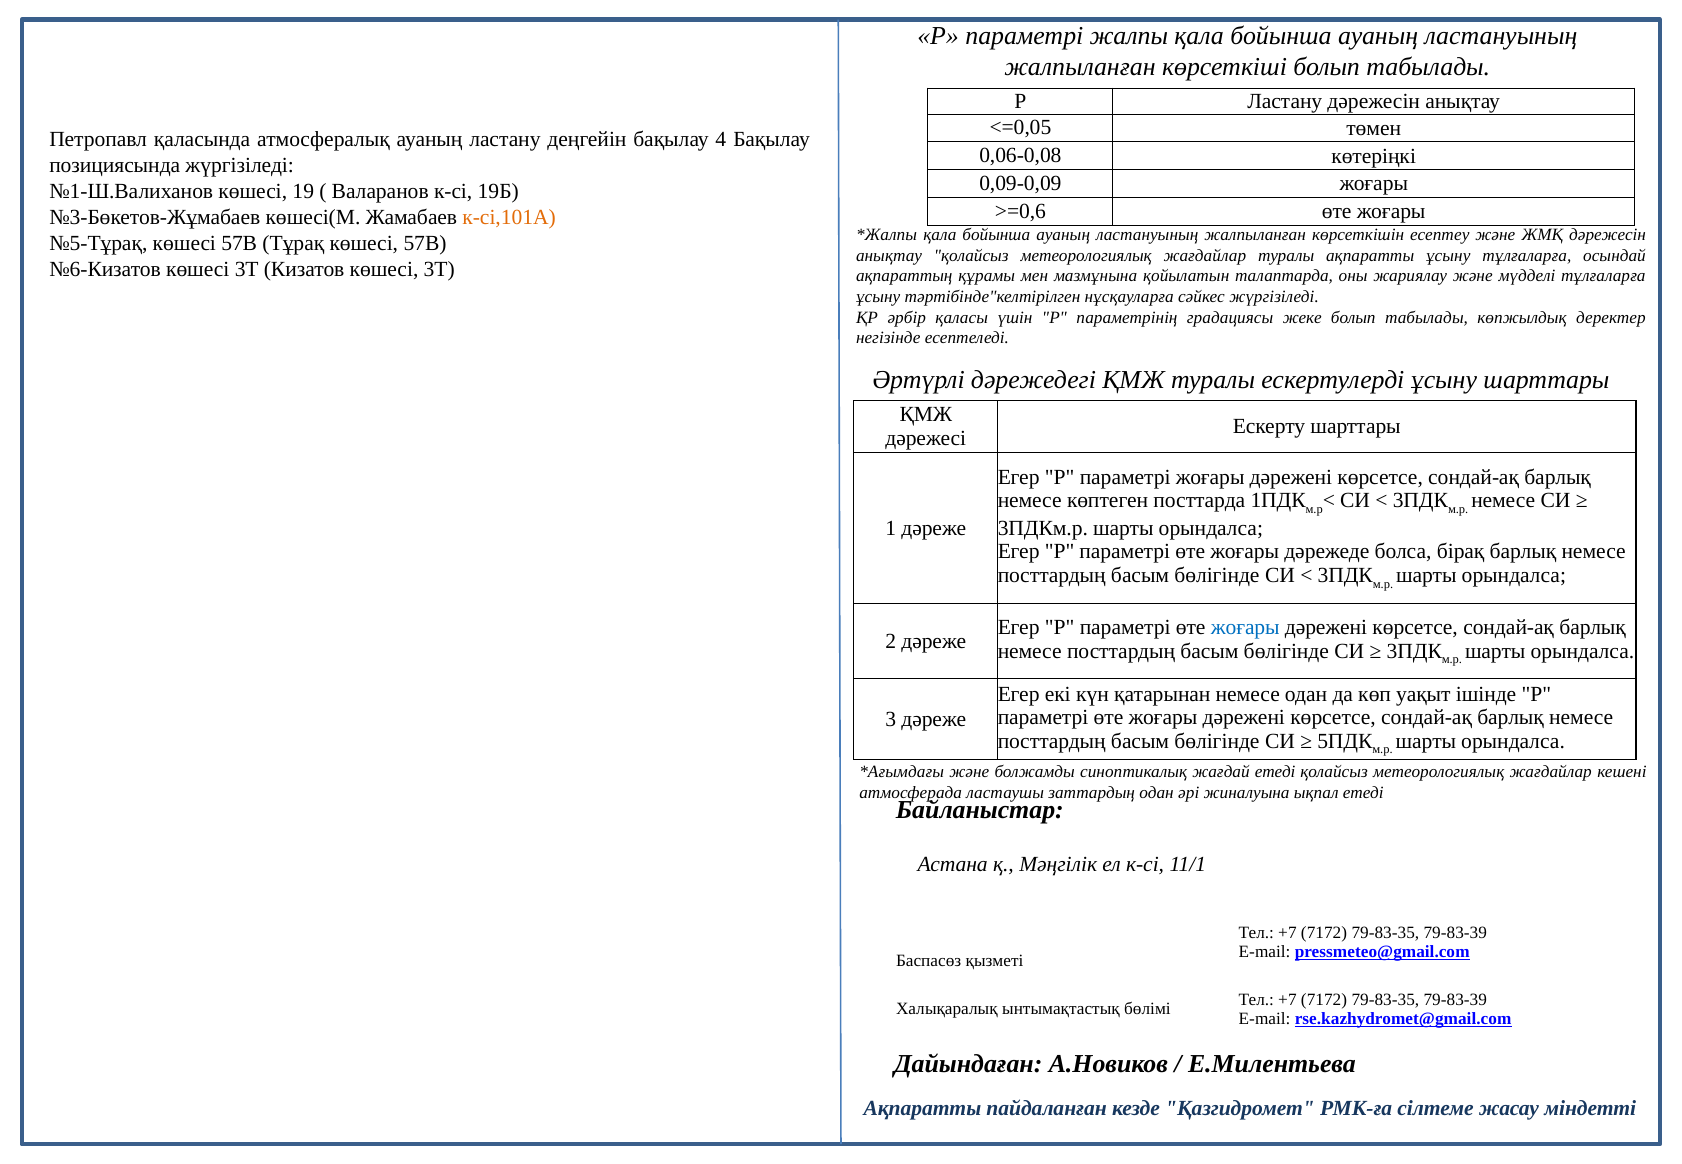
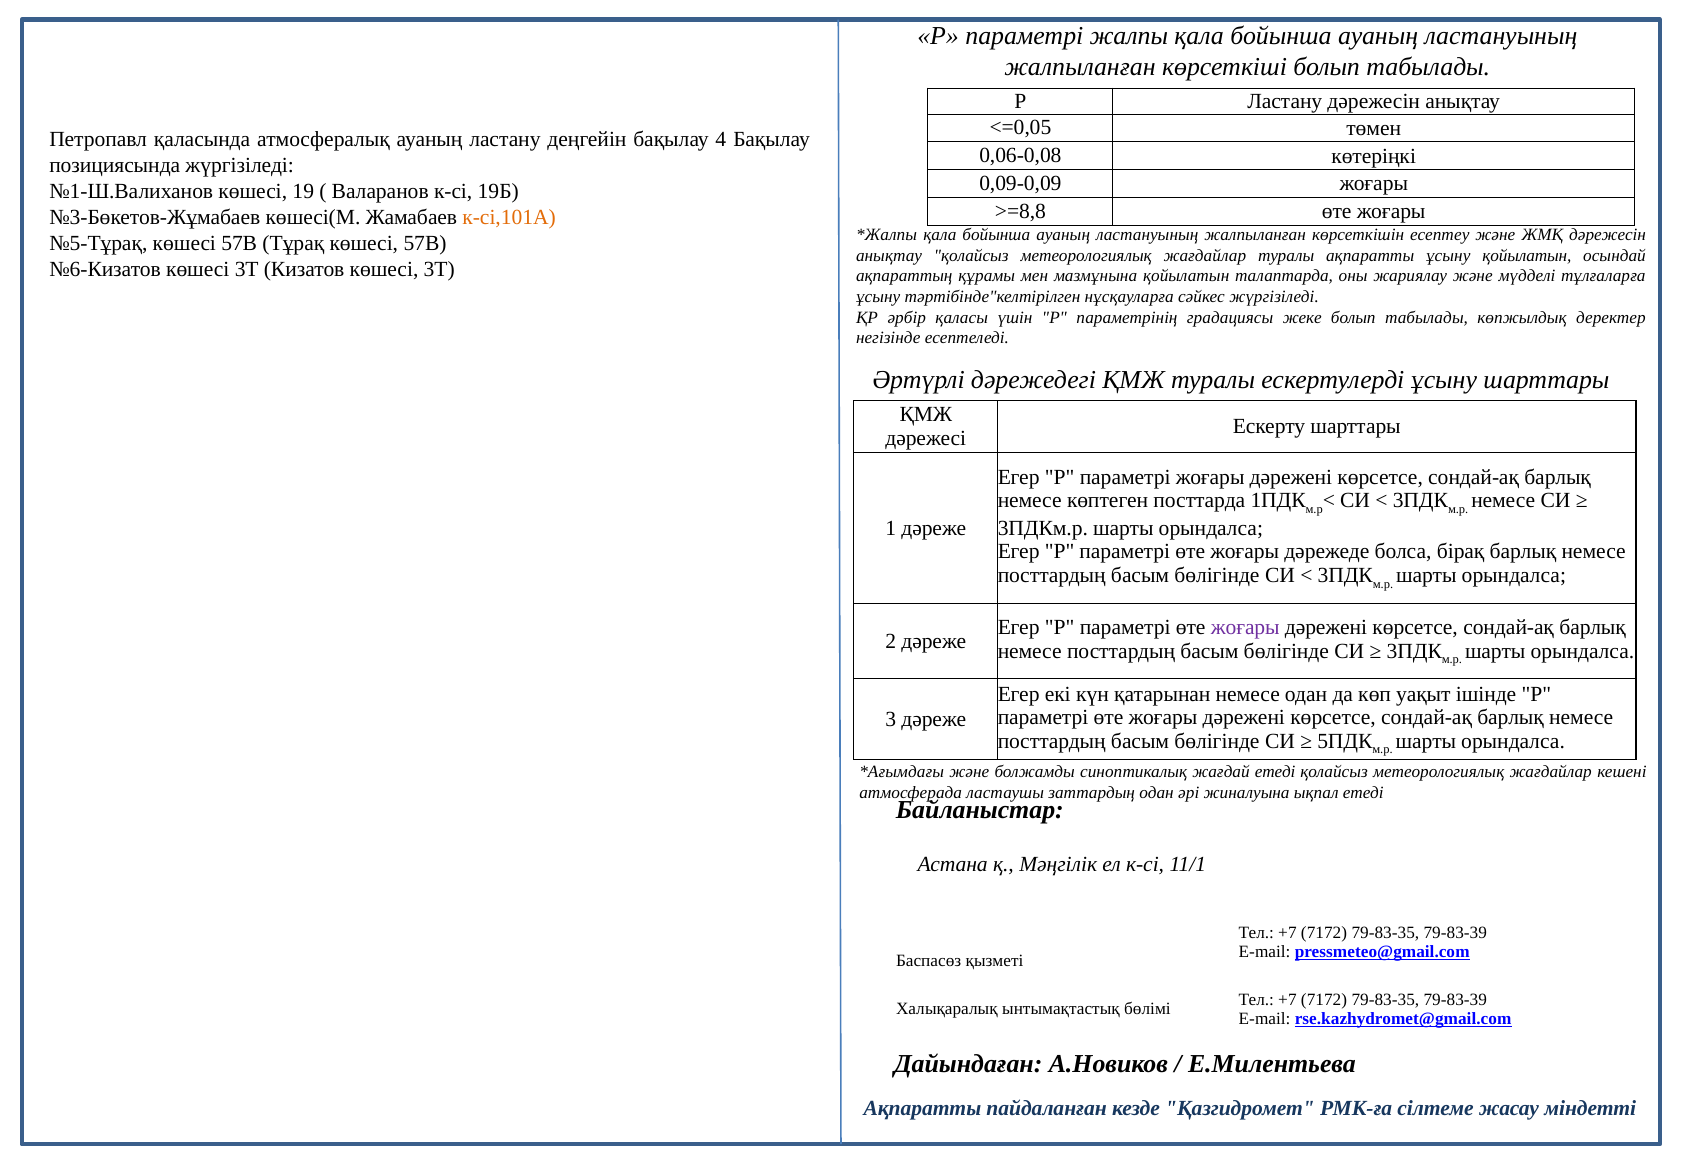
>=0,6: >=0,6 -> >=8,8
ұсыну тұлғаларға: тұлғаларға -> қойылатын
жоғары at (1245, 628) colour: blue -> purple
